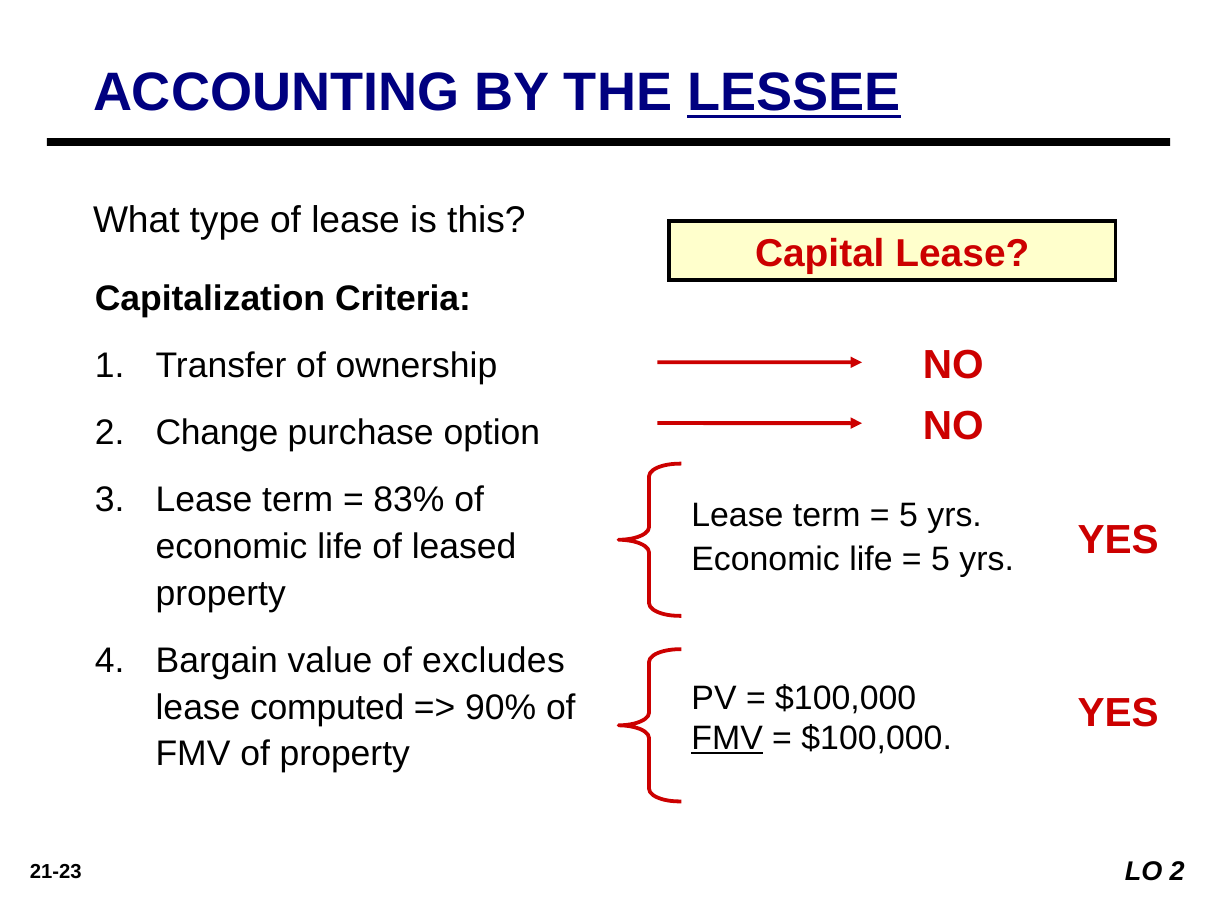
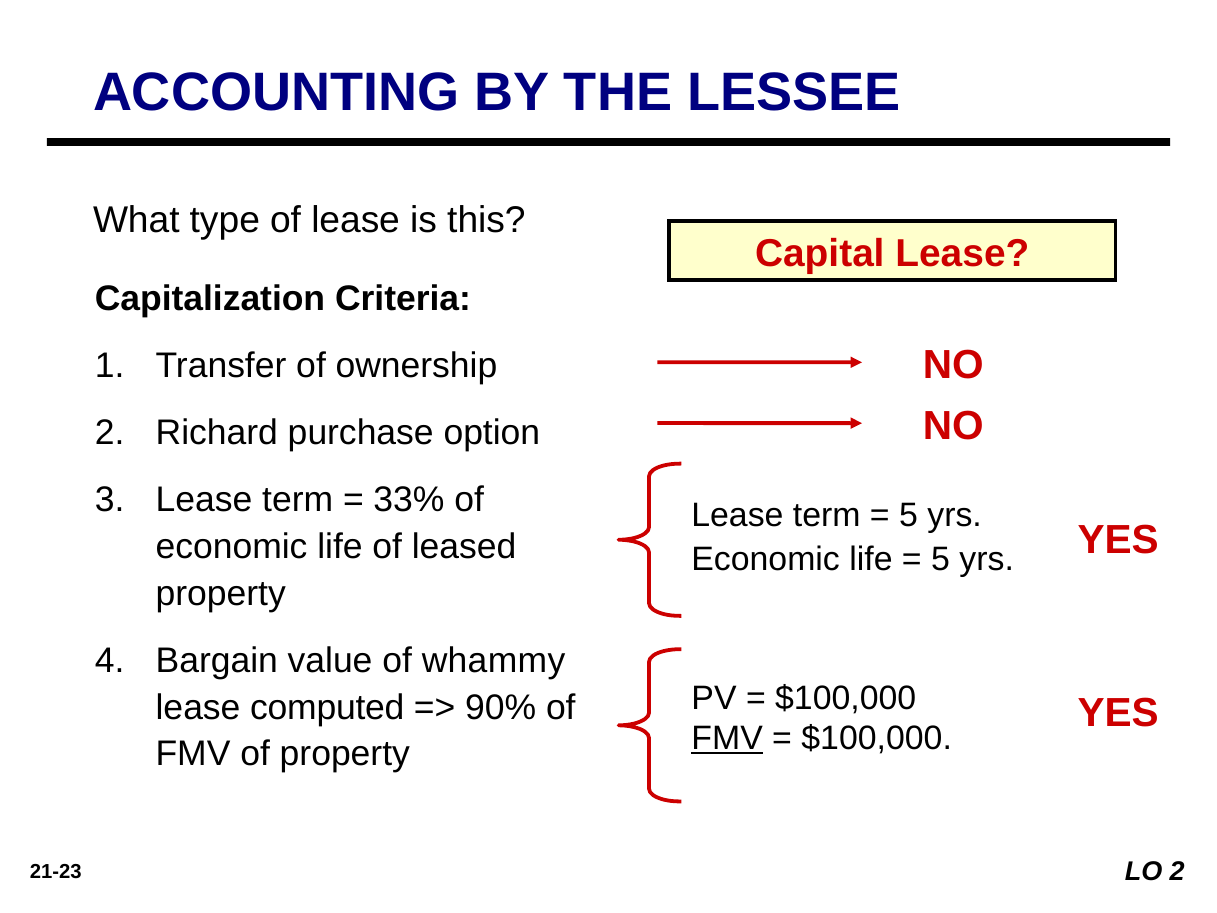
LESSEE underline: present -> none
Change: Change -> Richard
83%: 83% -> 33%
excludes: excludes -> whammy
